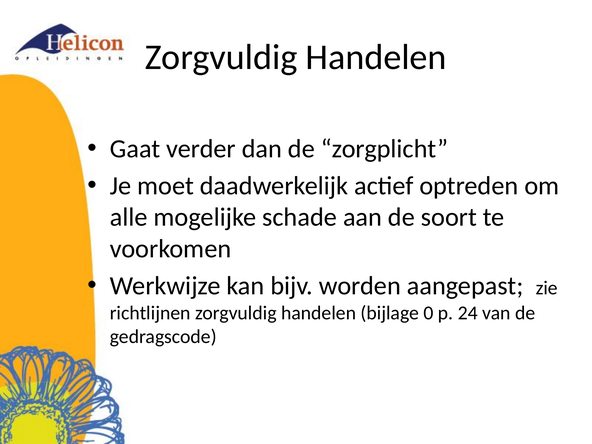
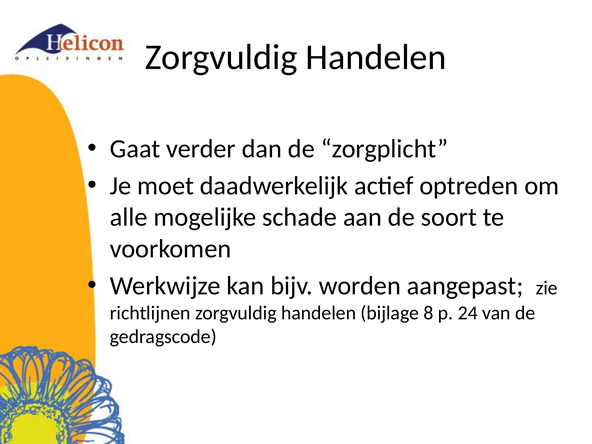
0: 0 -> 8
